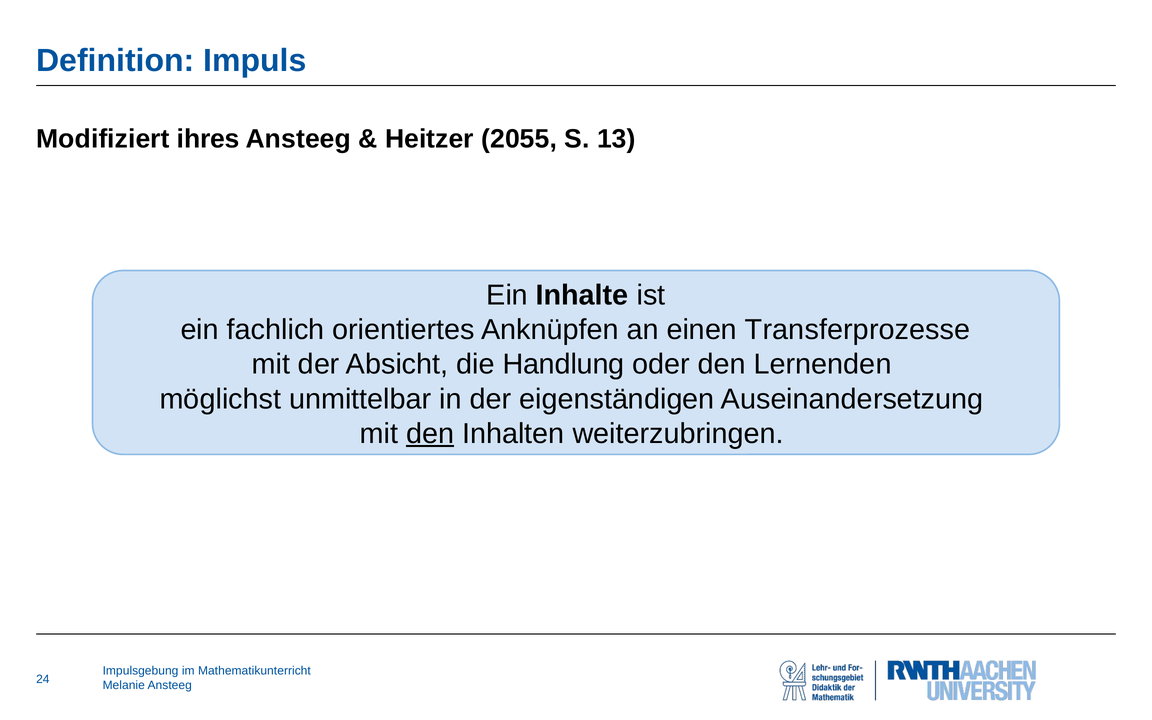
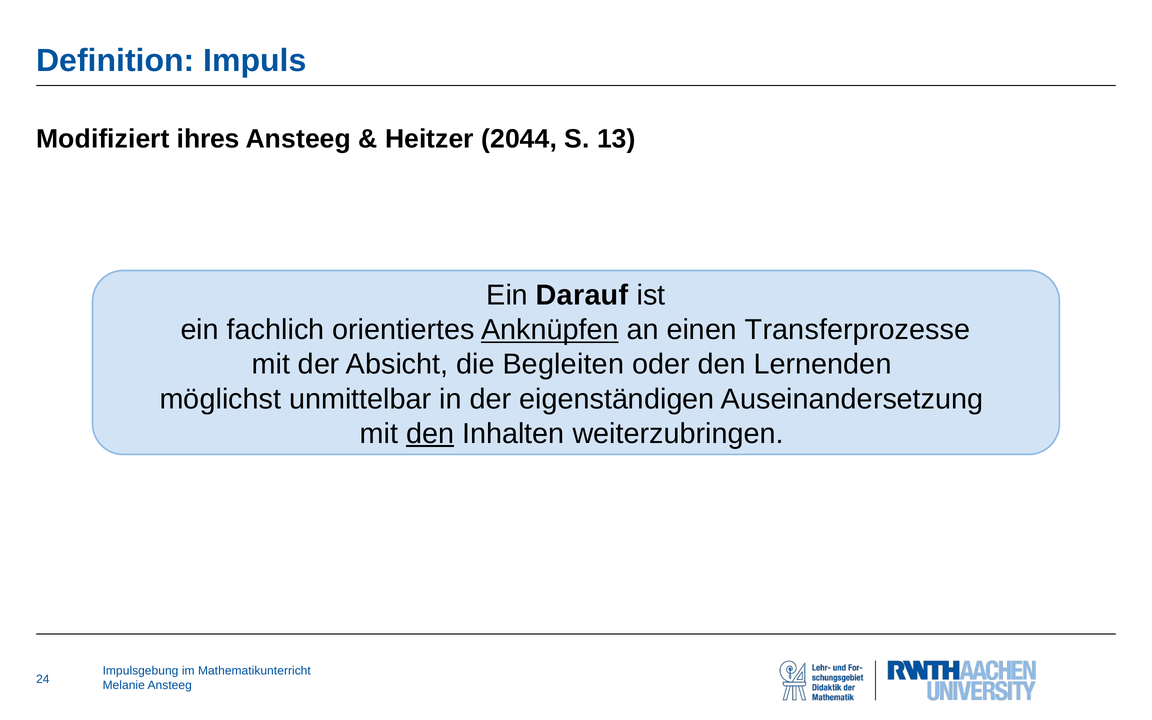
2055: 2055 -> 2044
Inhalte: Inhalte -> Darauf
Anknüpfen underline: none -> present
Handlung: Handlung -> Begleiten
